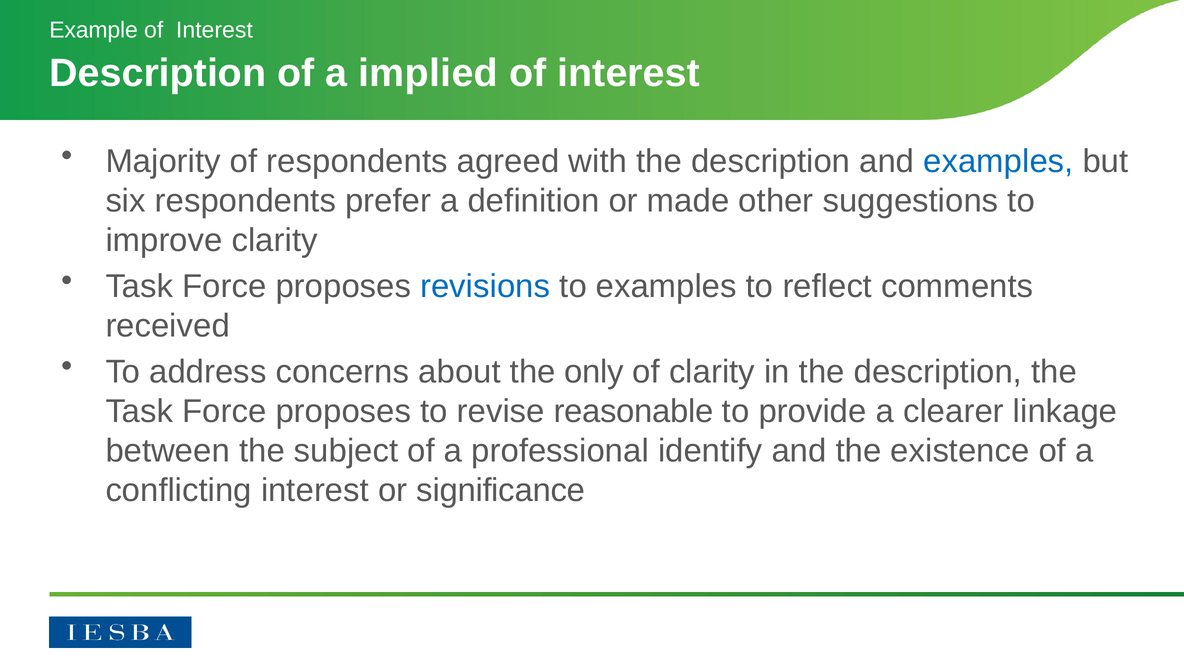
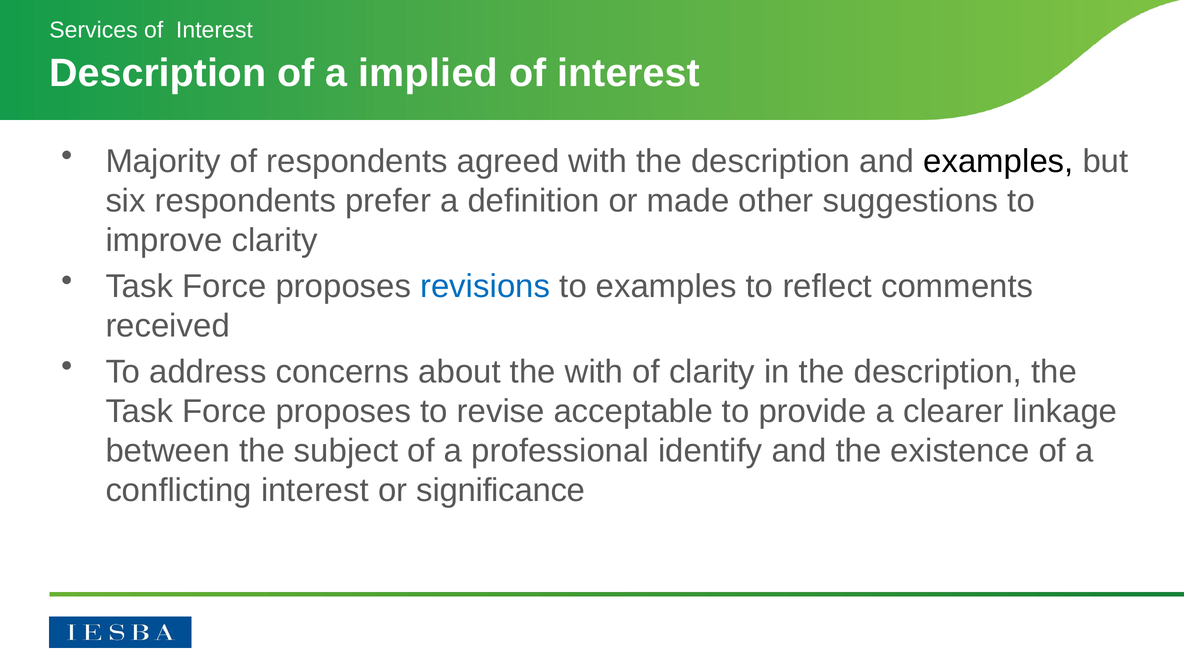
Example: Example -> Services
examples at (998, 161) colour: blue -> black
the only: only -> with
reasonable: reasonable -> acceptable
